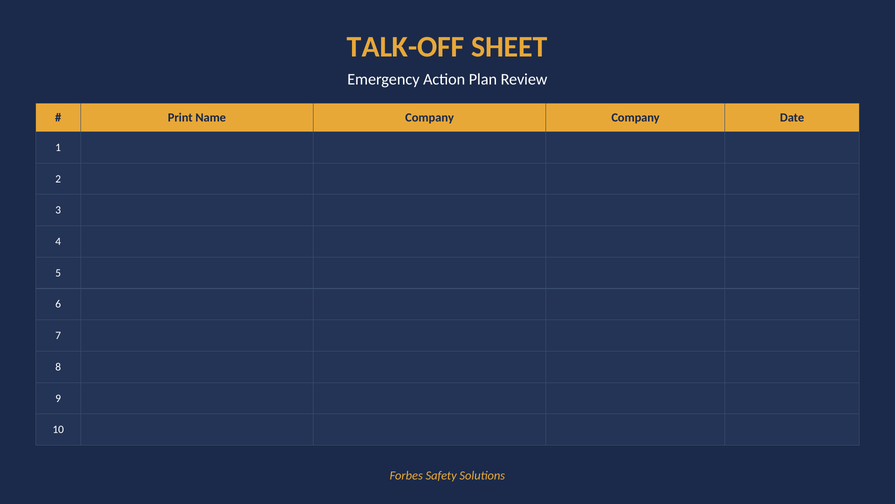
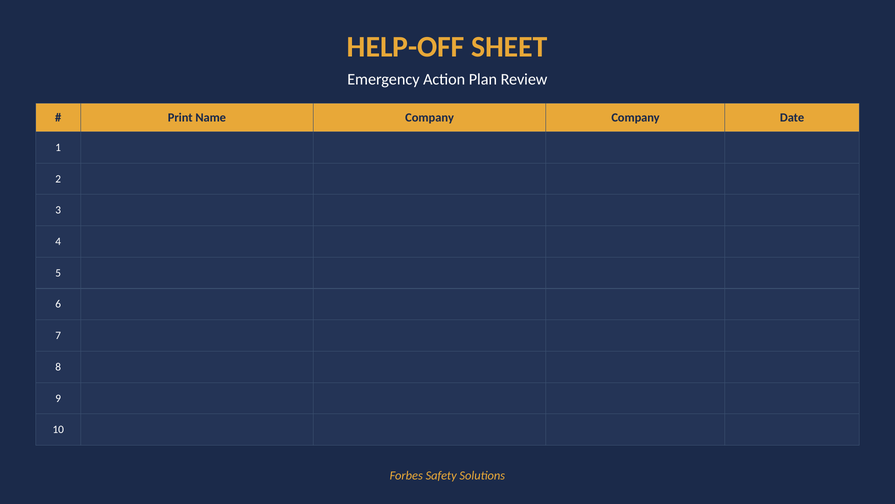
TALK-OFF: TALK-OFF -> HELP-OFF
